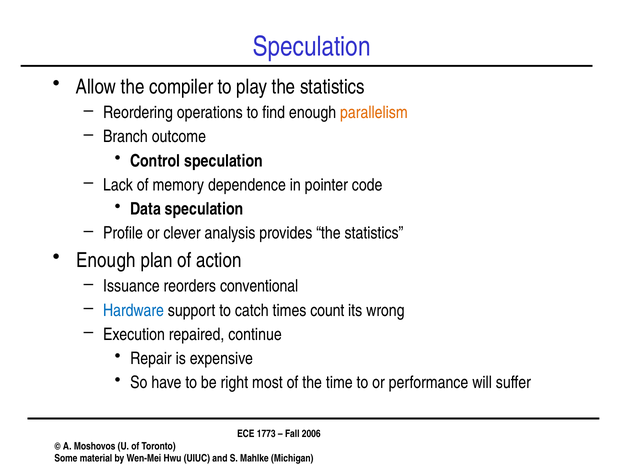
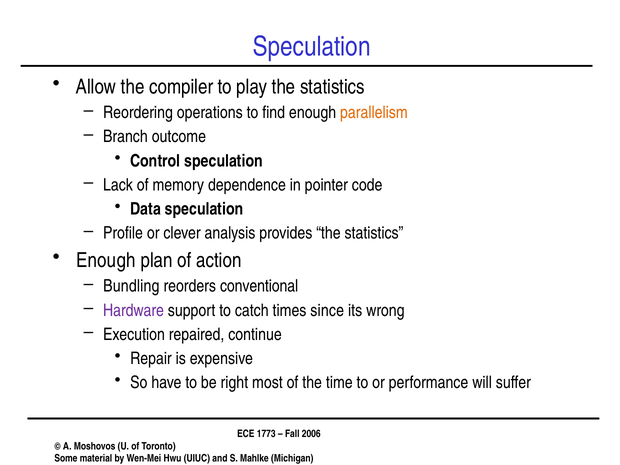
Issuance: Issuance -> Bundling
Hardware colour: blue -> purple
count: count -> since
